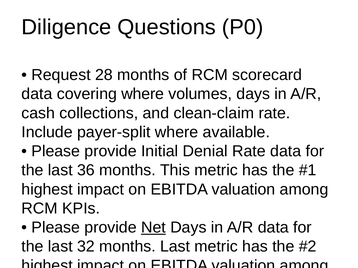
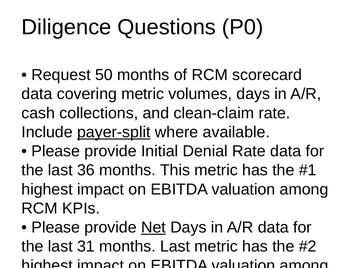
28: 28 -> 50
covering where: where -> metric
payer-split underline: none -> present
32: 32 -> 31
